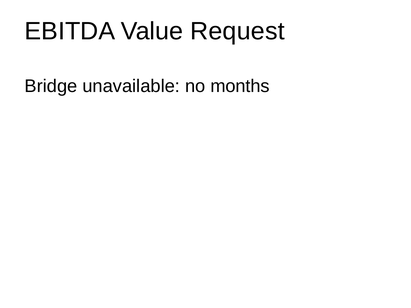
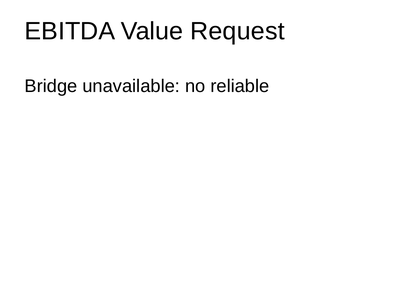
months: months -> reliable
